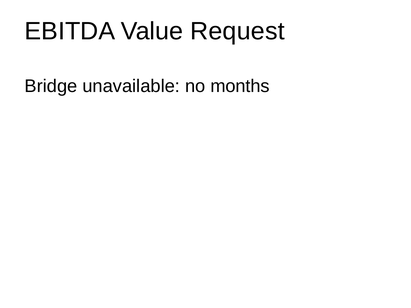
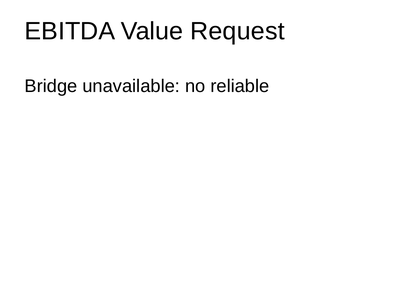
months: months -> reliable
